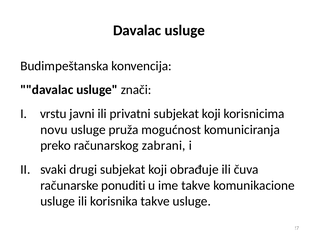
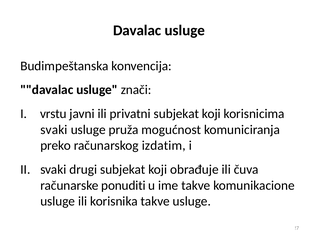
novu at (54, 129): novu -> svaki
zabrani: zabrani -> izdatim
